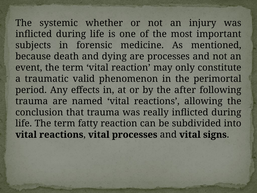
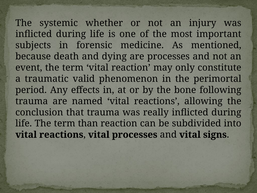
after: after -> bone
fatty: fatty -> than
